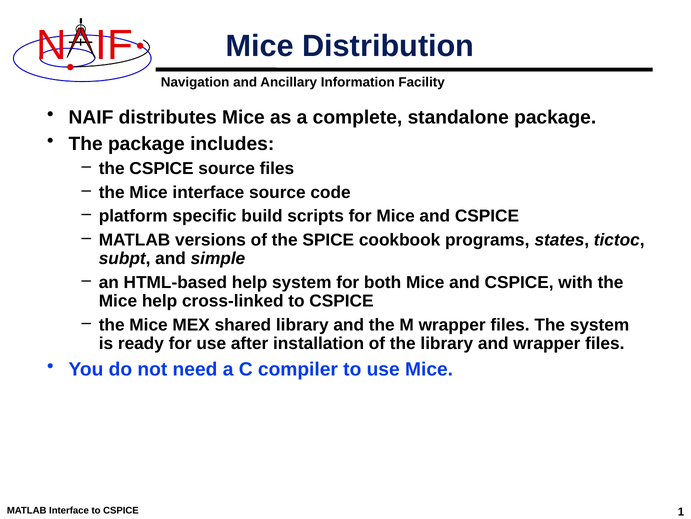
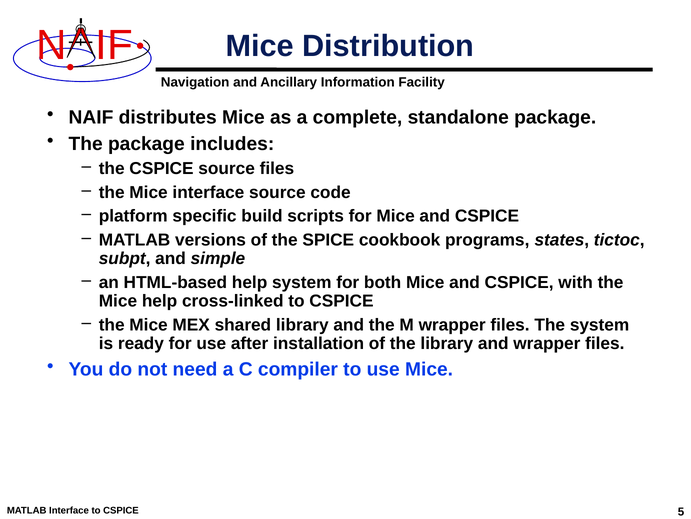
1: 1 -> 5
